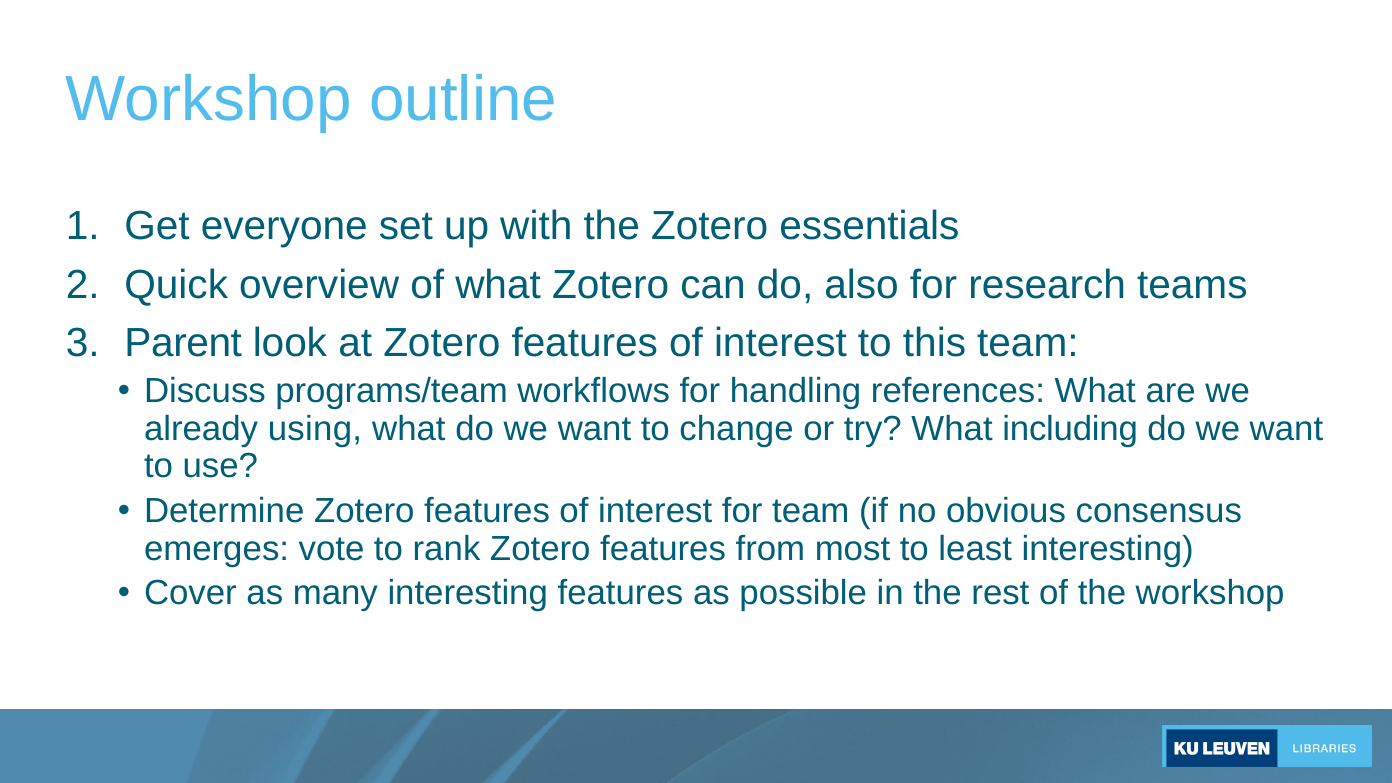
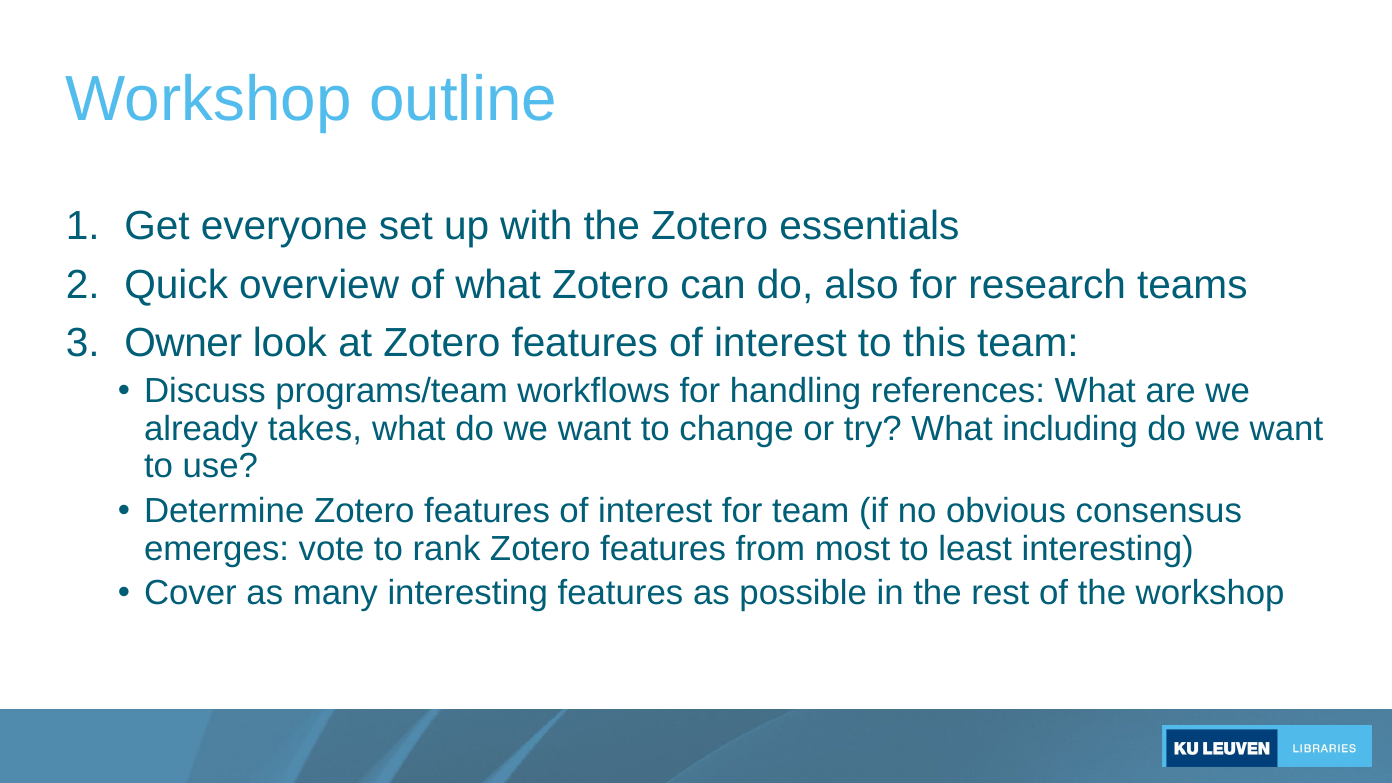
Parent: Parent -> Owner
using: using -> takes
